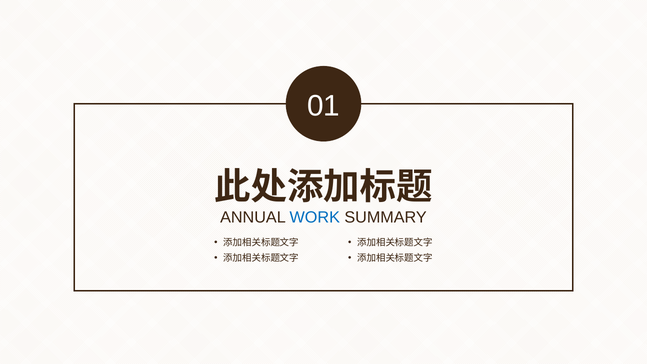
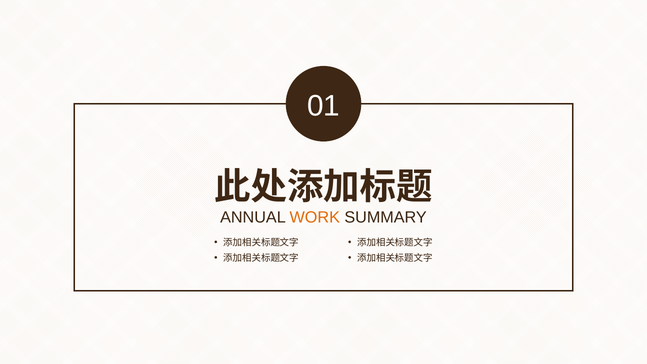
WORK colour: blue -> orange
